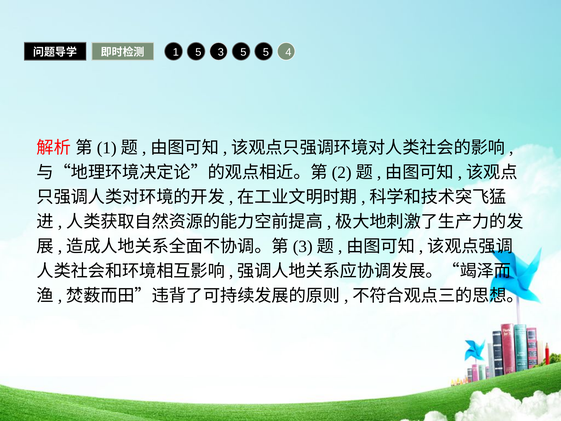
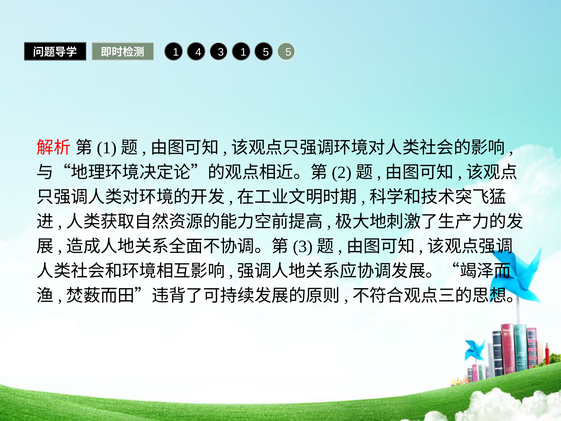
1 5: 5 -> 4
3 5: 5 -> 1
5 4: 4 -> 5
